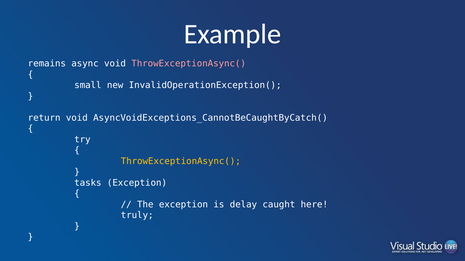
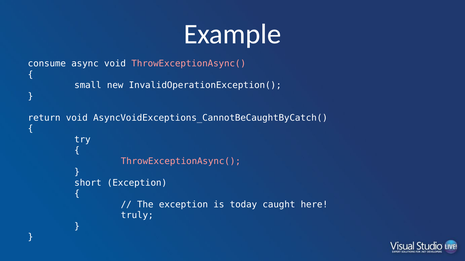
remains: remains -> consume
ThrowExceptionAsync( at (181, 161) colour: yellow -> pink
tasks: tasks -> short
delay: delay -> today
